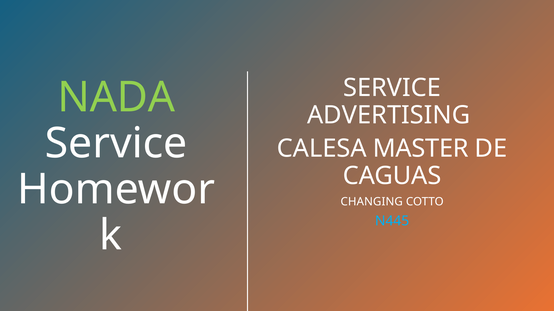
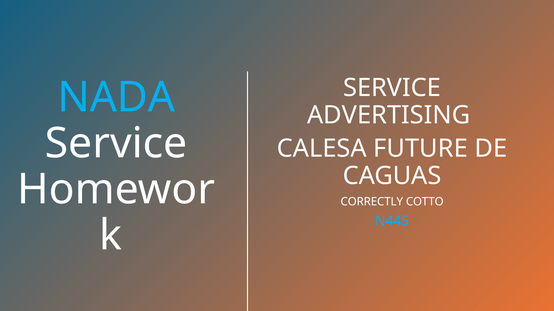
NADA colour: light green -> light blue
MASTER: MASTER -> FUTURE
CHANGING: CHANGING -> CORRECTLY
